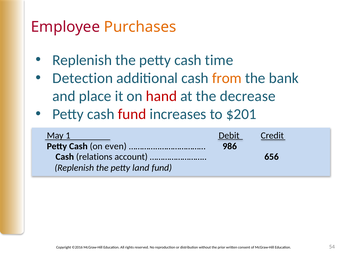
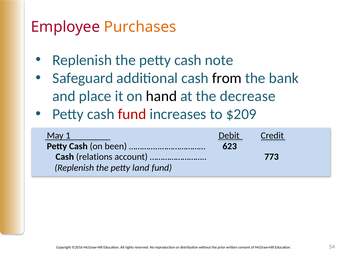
time: time -> note
Detection: Detection -> Safeguard
from colour: orange -> black
hand colour: red -> black
$201: $201 -> $209
even: even -> been
986: 986 -> 623
656: 656 -> 773
